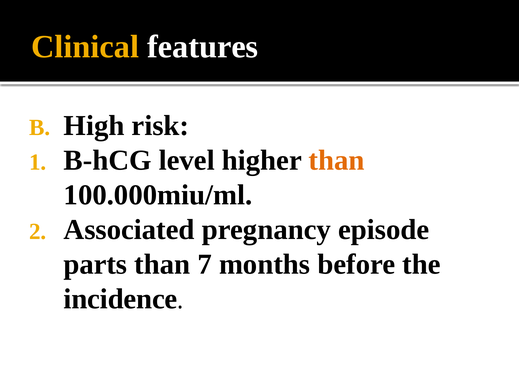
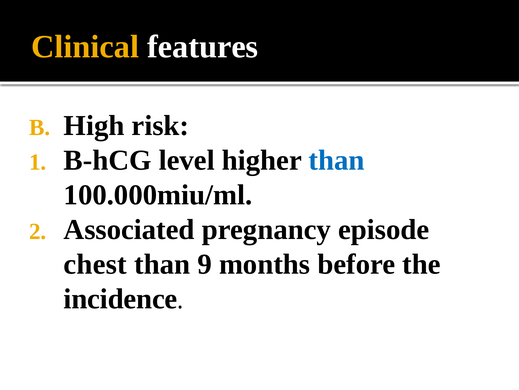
than at (337, 160) colour: orange -> blue
parts: parts -> chest
7: 7 -> 9
